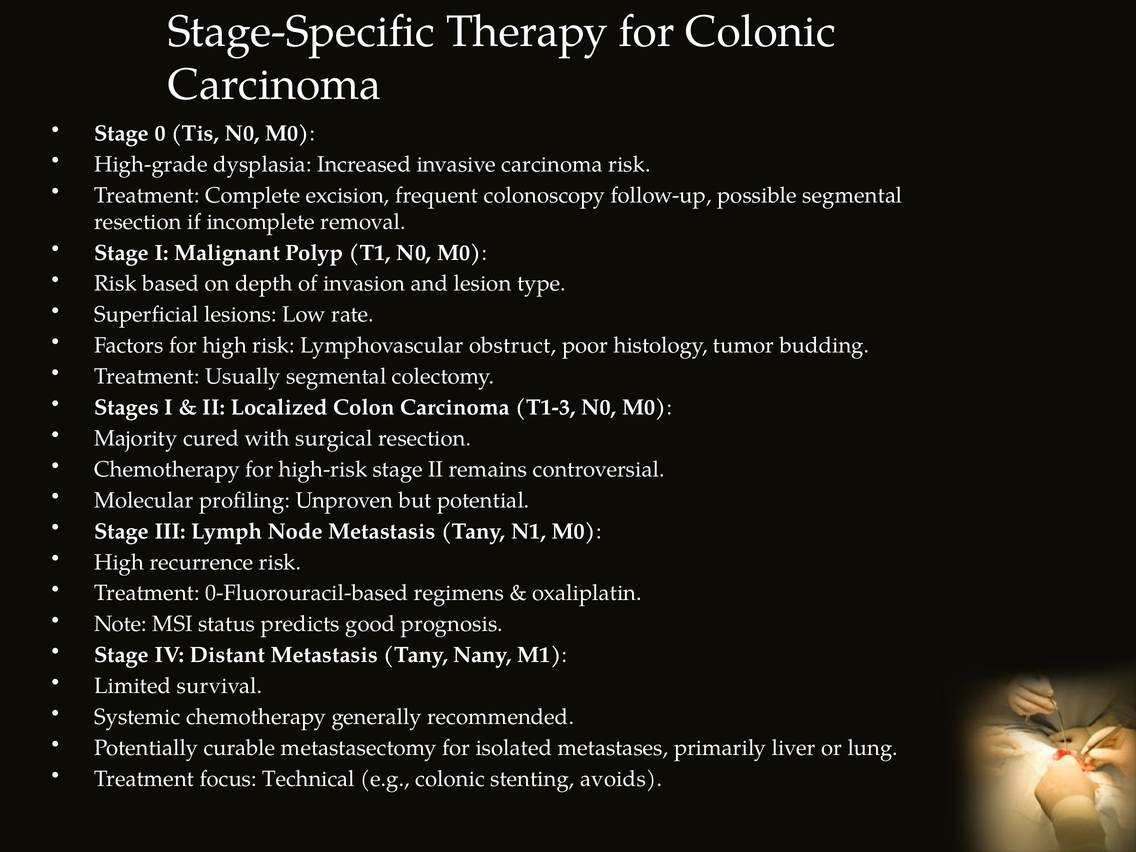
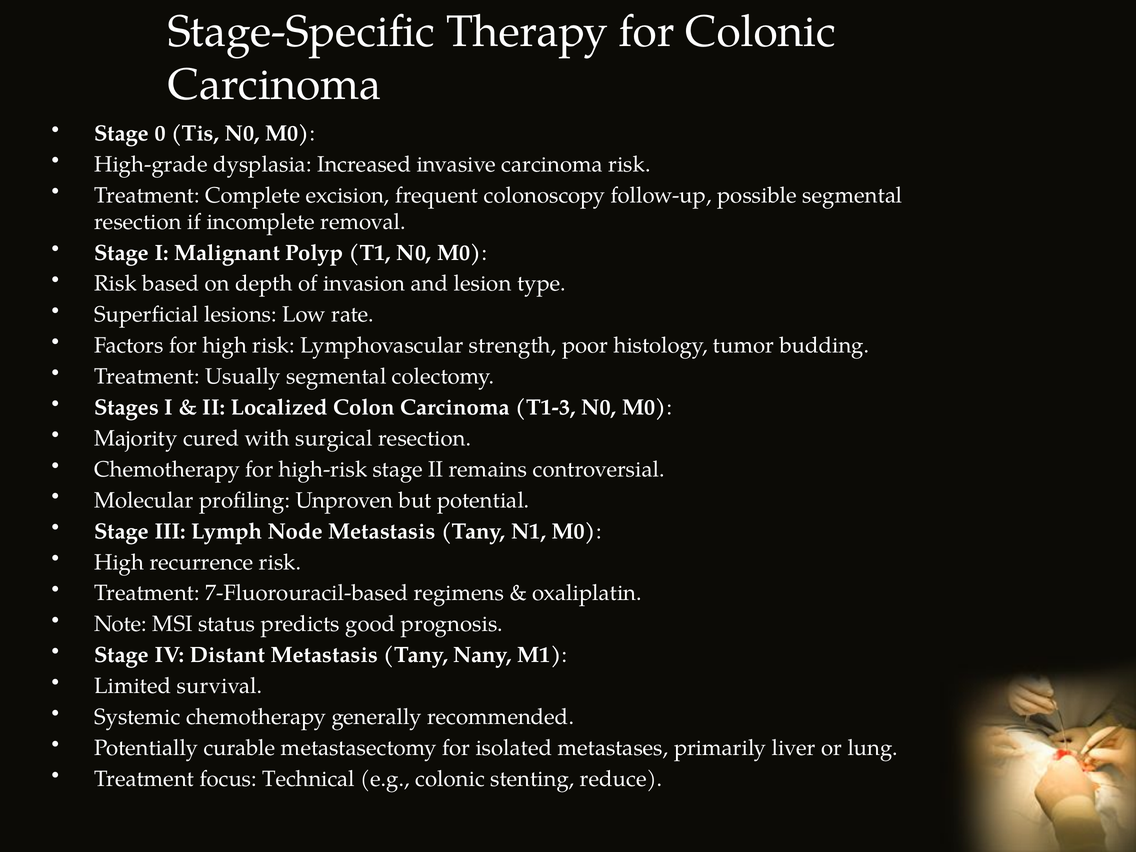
obstruct: obstruct -> strength
0-Fluorouracil-based: 0-Fluorouracil-based -> 7-Fluorouracil-based
avoids: avoids -> reduce
